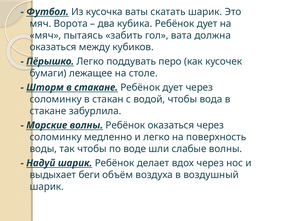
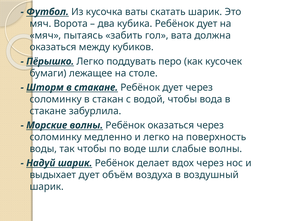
выдыхает беги: беги -> дует
